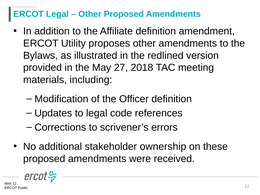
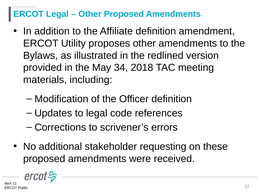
27: 27 -> 34
ownership: ownership -> requesting
